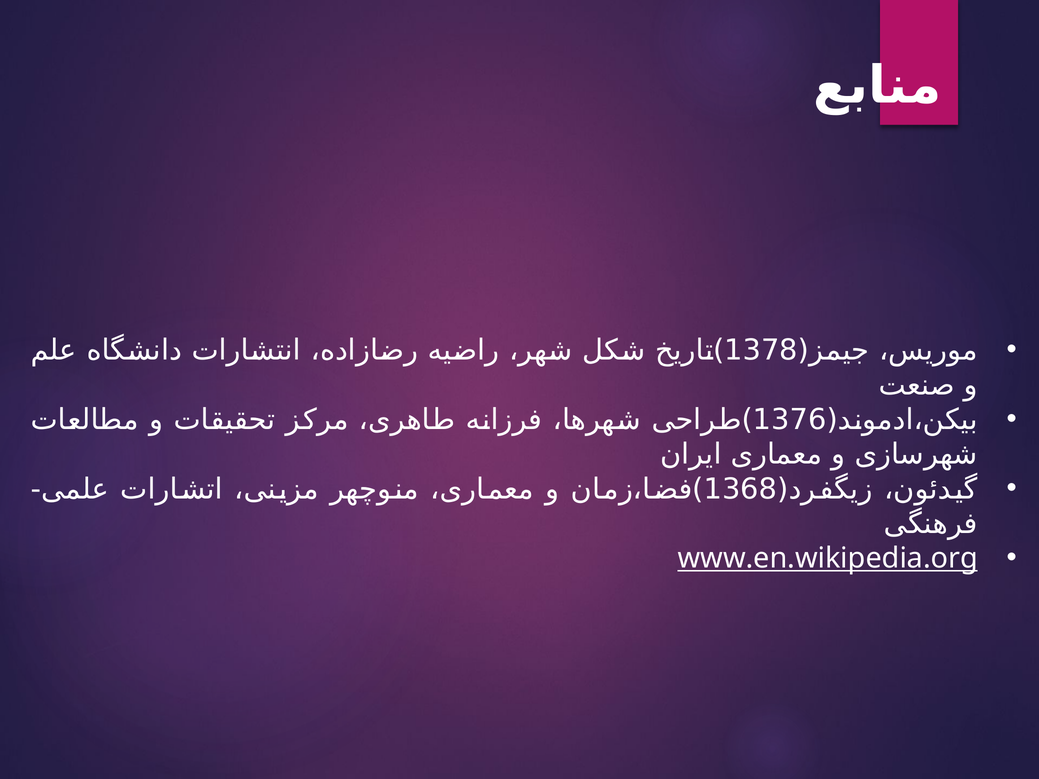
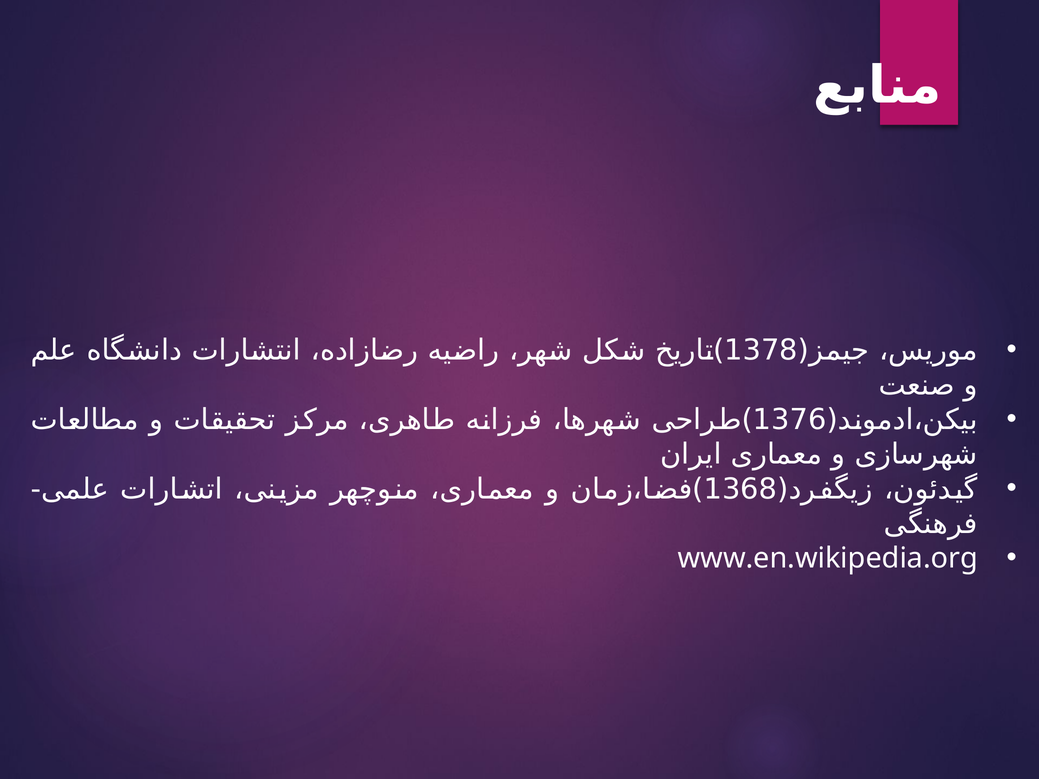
www.en.wikipedia.org underline: present -> none
